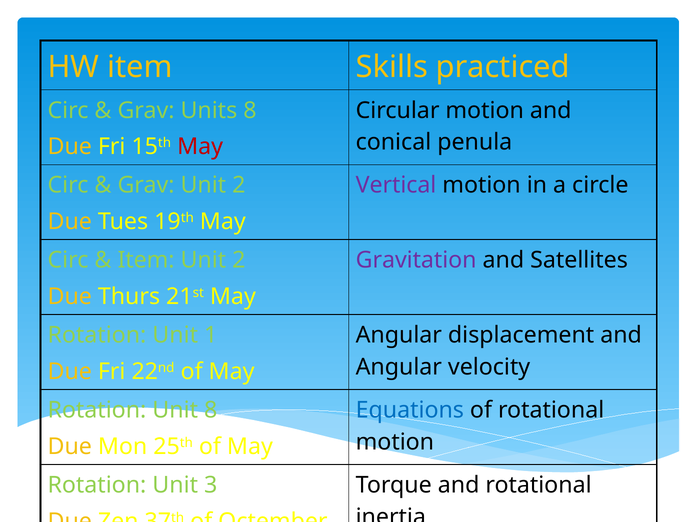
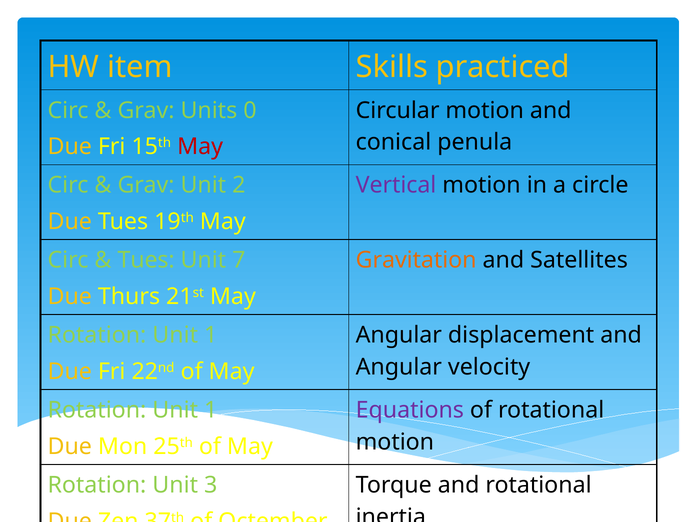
Units 8: 8 -> 0
Item at (146, 260): Item -> Tues
2 at (239, 260): 2 -> 7
Gravitation colour: purple -> orange
8 at (211, 410): 8 -> 1
Equations colour: blue -> purple
